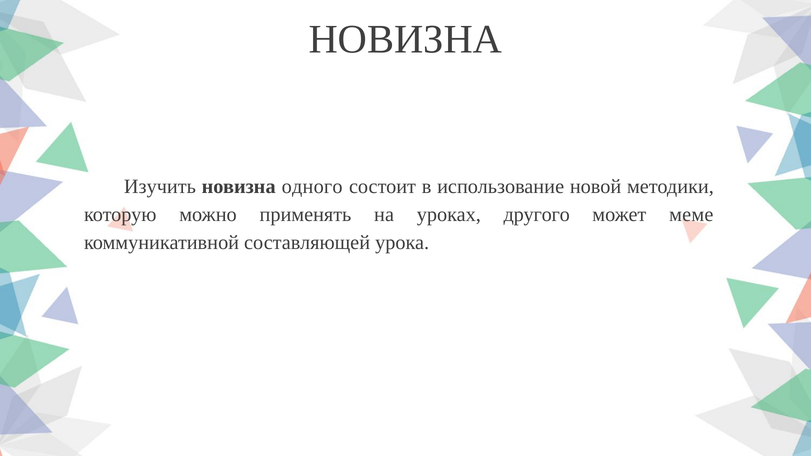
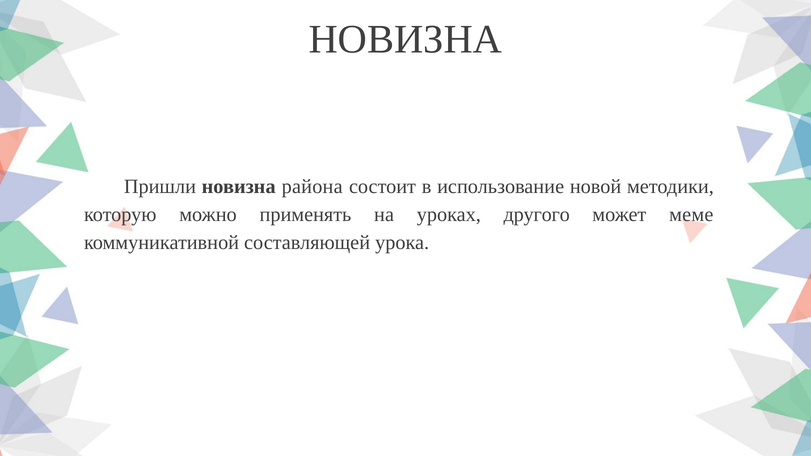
Изучить: Изучить -> Пришли
одного: одного -> района
